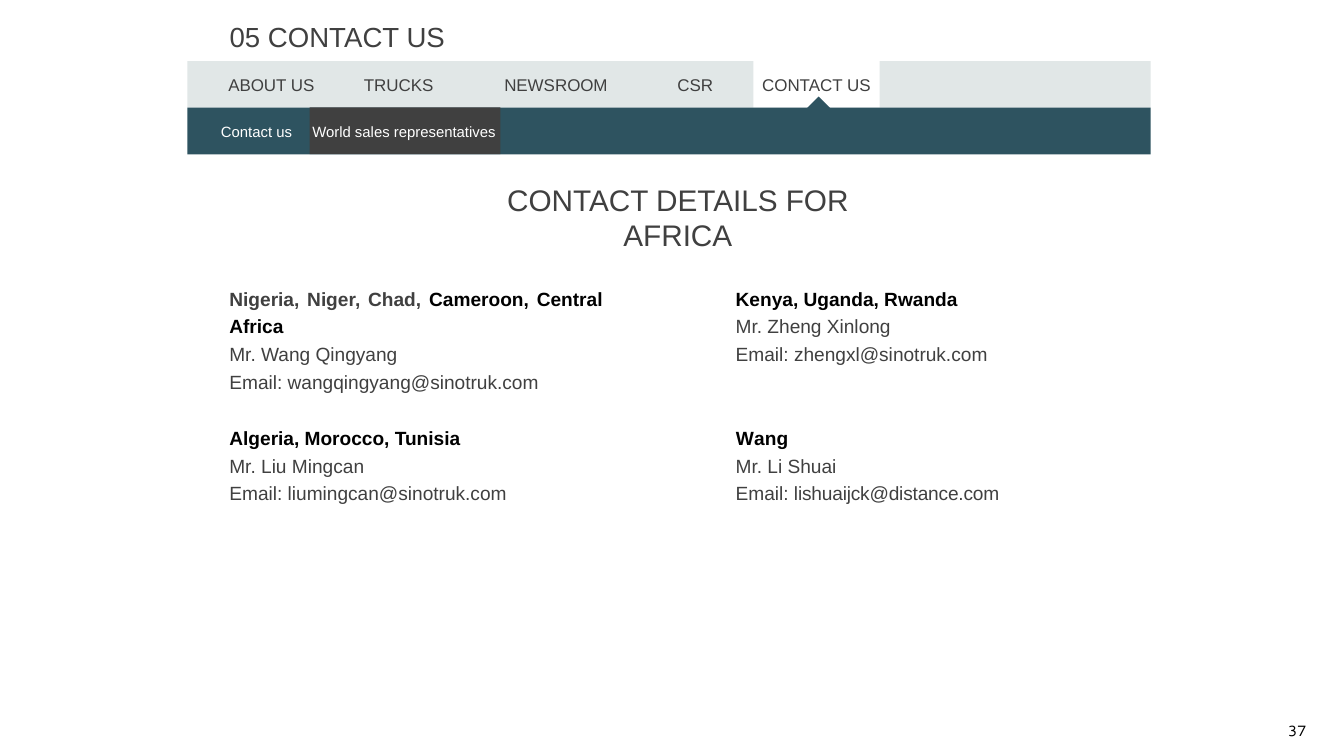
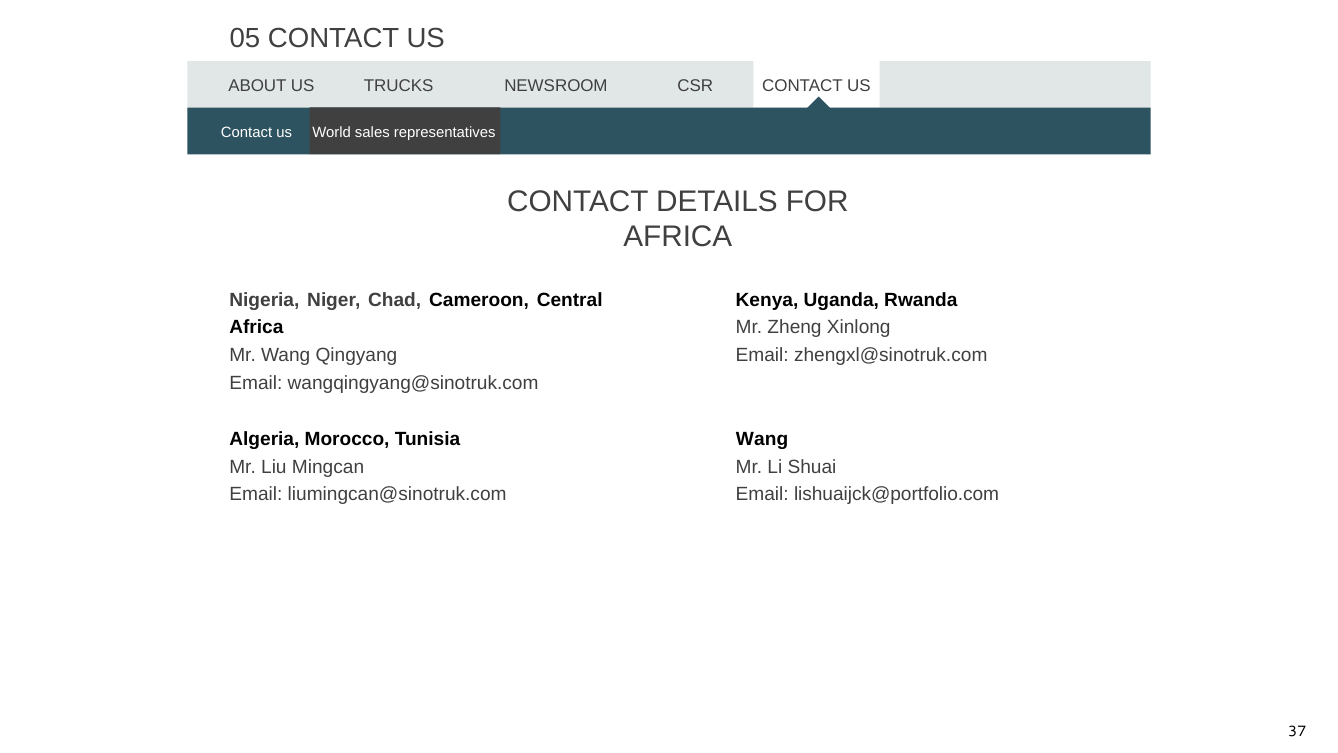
lishuaijck@distance.com: lishuaijck@distance.com -> lishuaijck@portfolio.com
